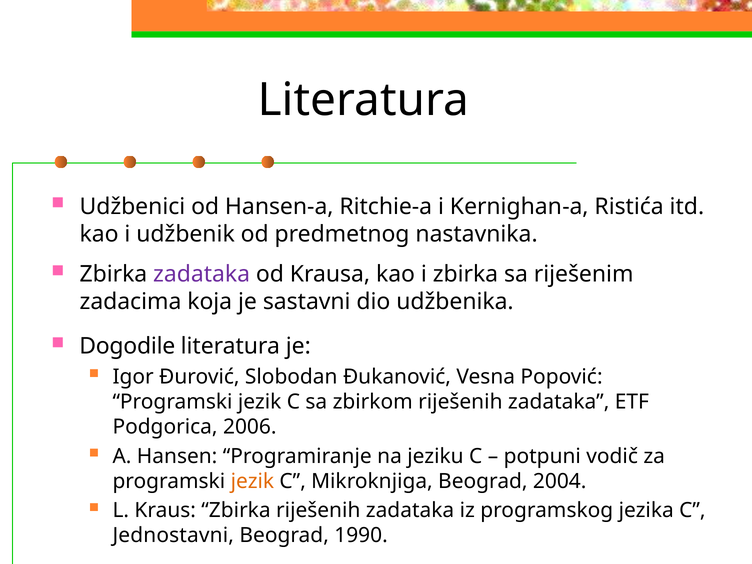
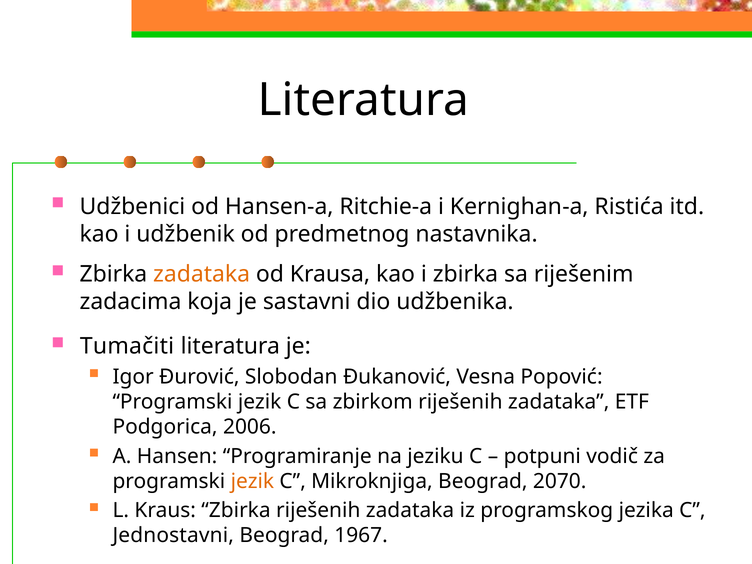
zadataka at (202, 274) colour: purple -> orange
Dogodile: Dogodile -> Tumačiti
2004: 2004 -> 2070
1990: 1990 -> 1967
